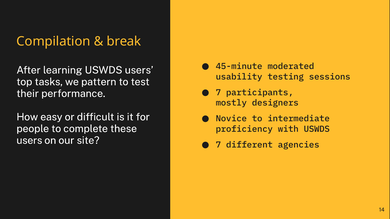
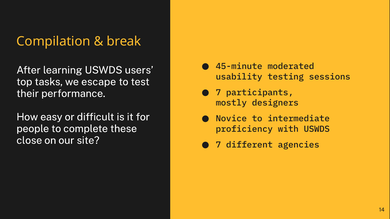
pattern: pattern -> escape
users at (29, 141): users -> close
